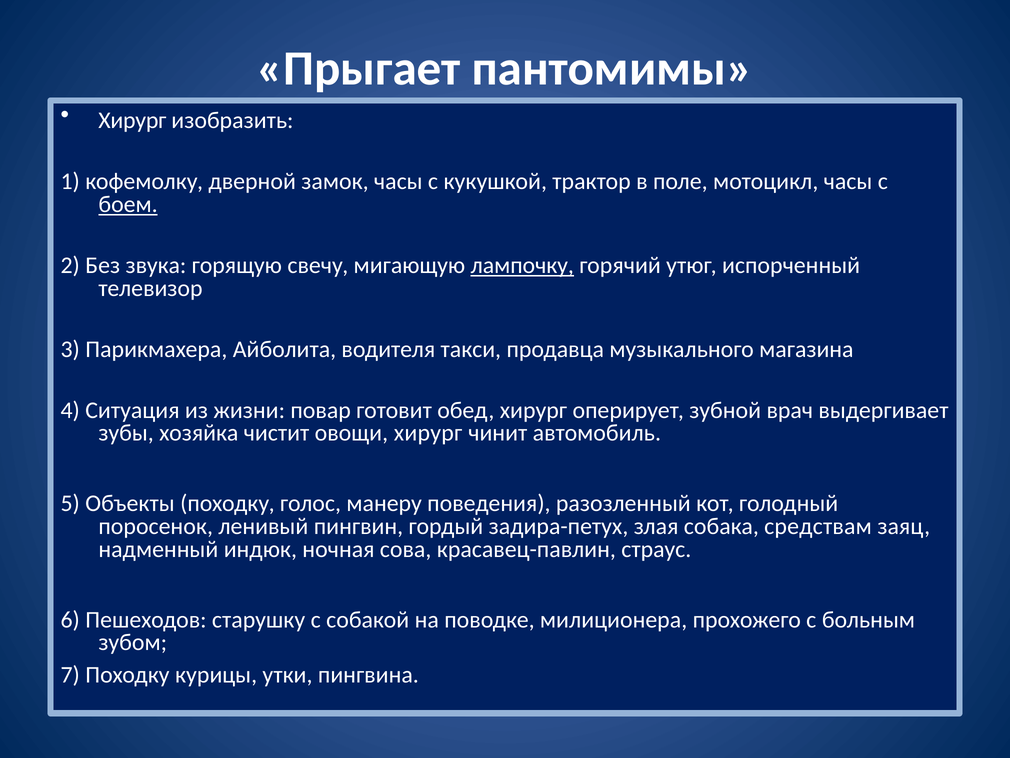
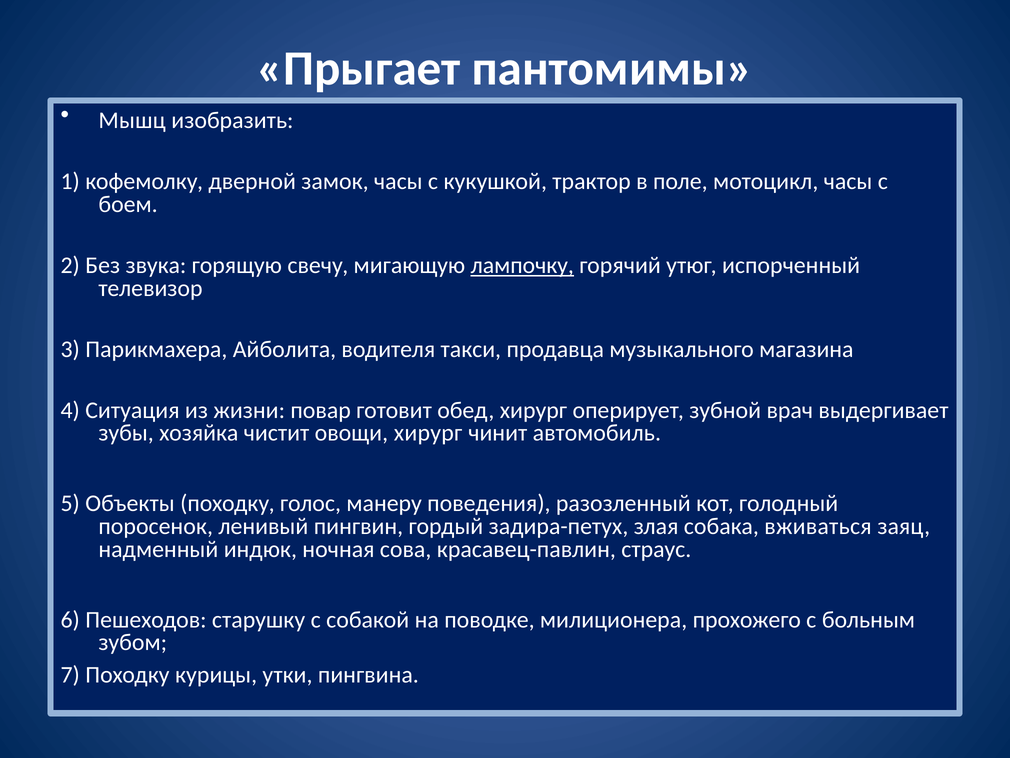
Хирург at (132, 120): Хирург -> Мышц
боем underline: present -> none
средствам: средствам -> вживаться
